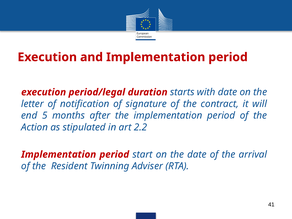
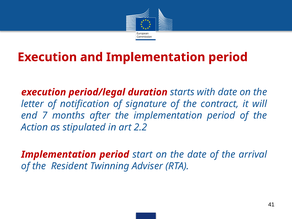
5: 5 -> 7
